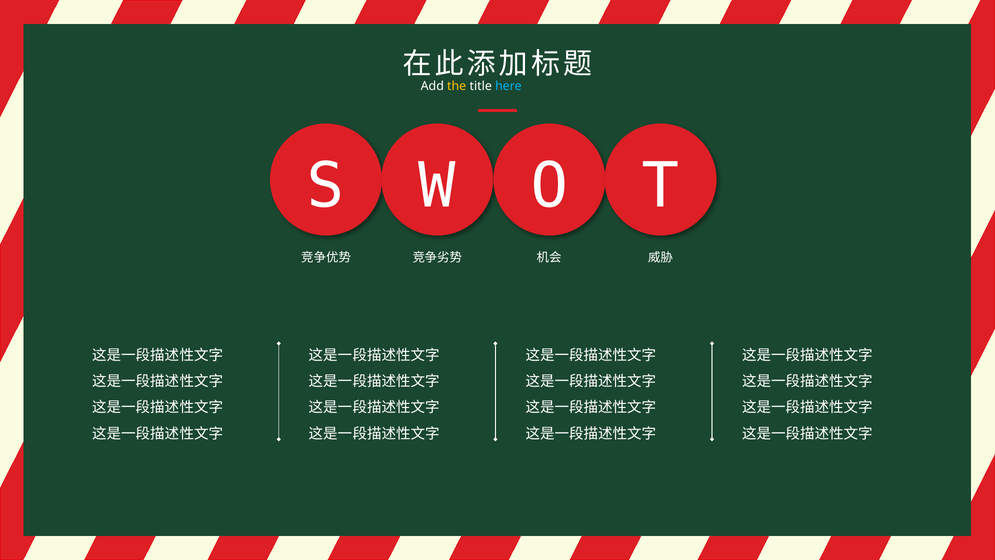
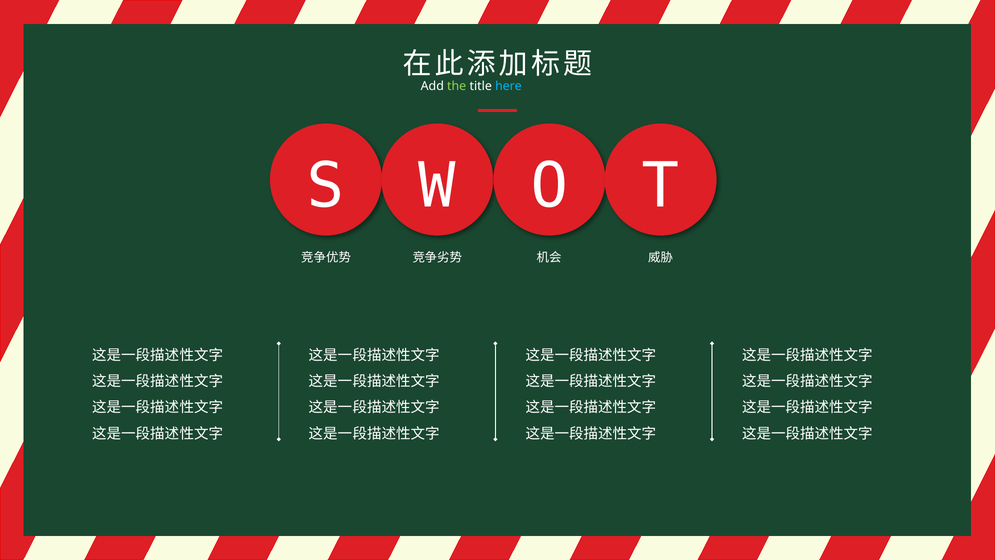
the colour: yellow -> light green
